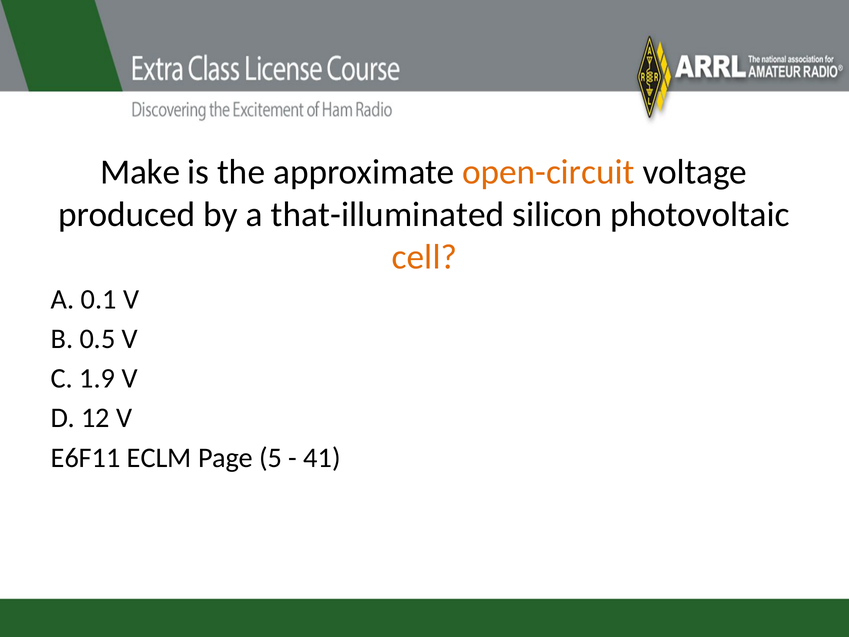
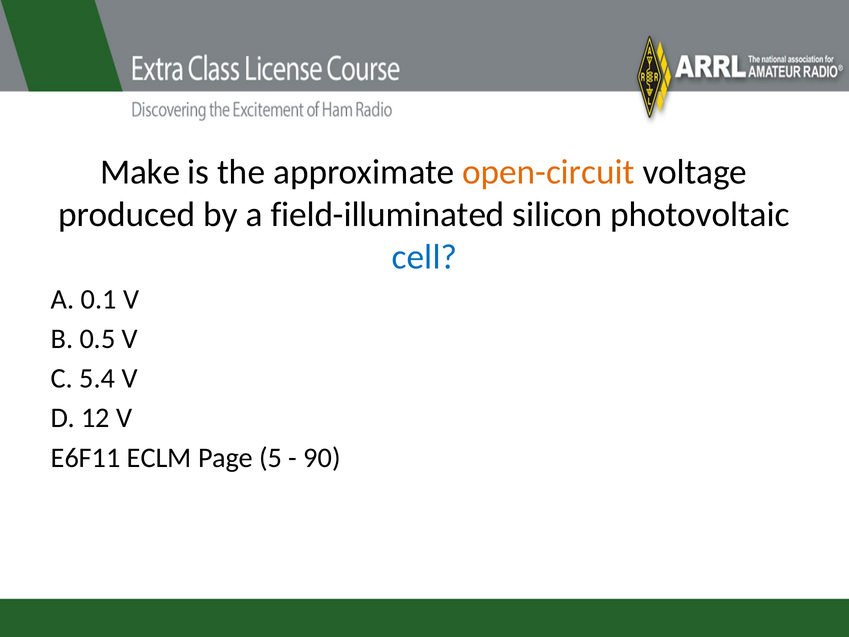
that-illuminated: that-illuminated -> field-illuminated
cell colour: orange -> blue
1.9: 1.9 -> 5.4
41: 41 -> 90
